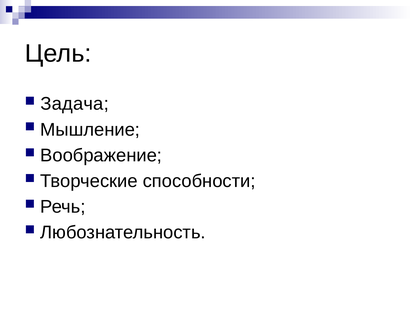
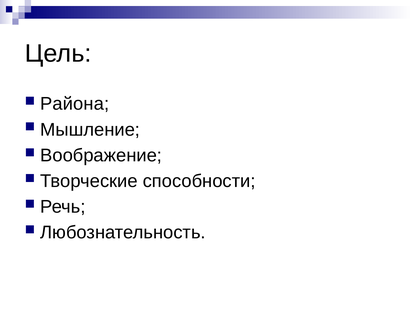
Задача: Задача -> Района
